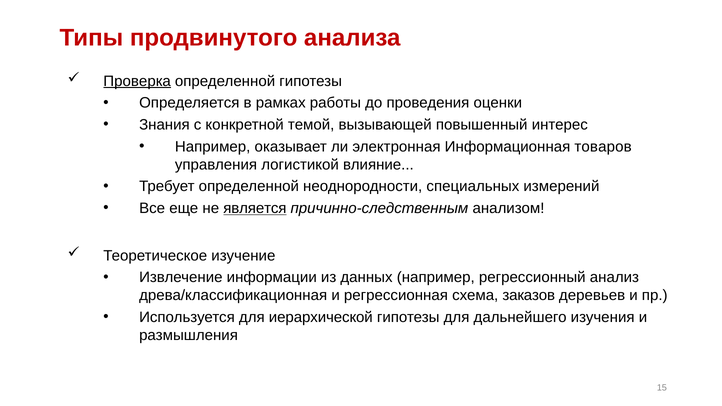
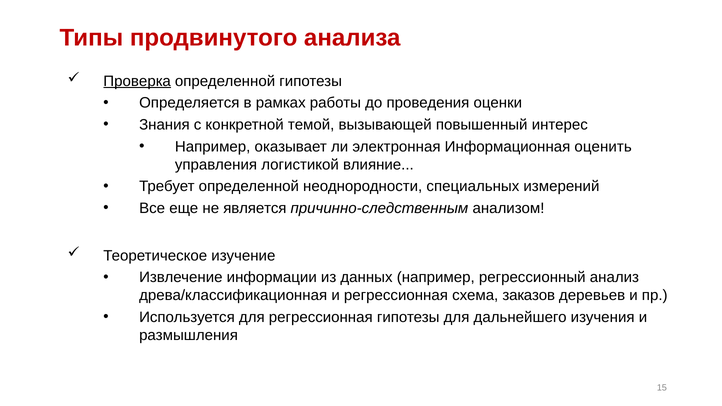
товаров: товаров -> оценить
является underline: present -> none
для иерархической: иерархической -> регрессионная
